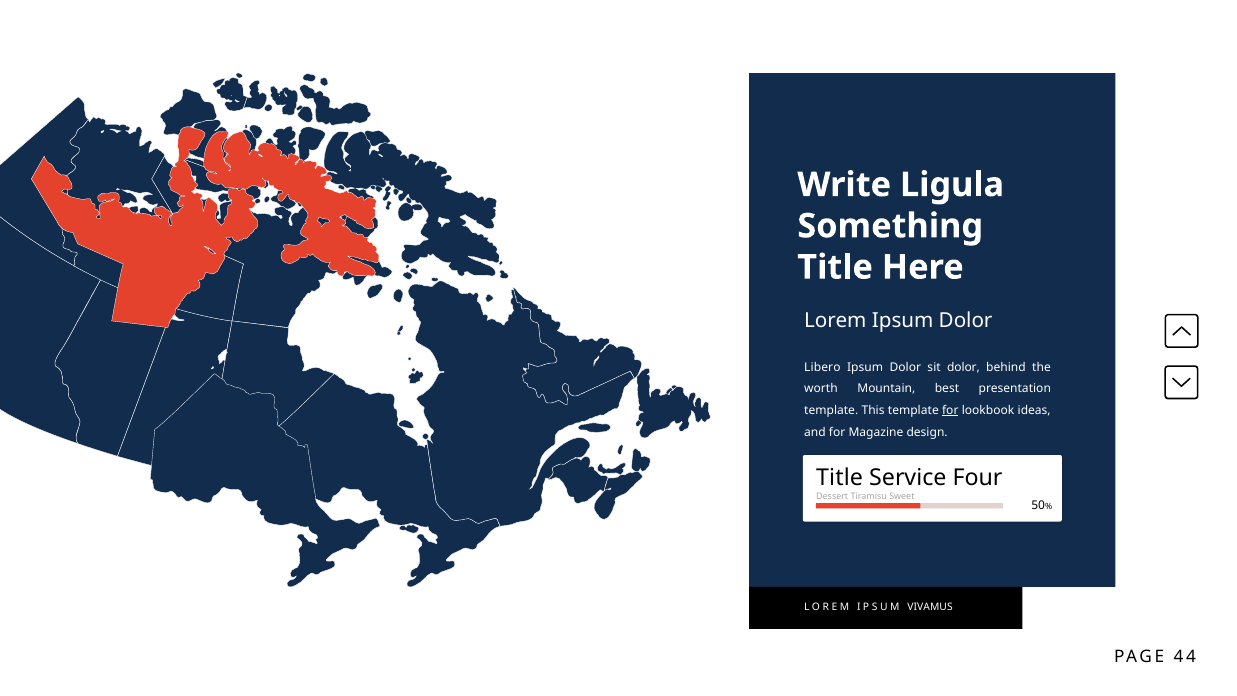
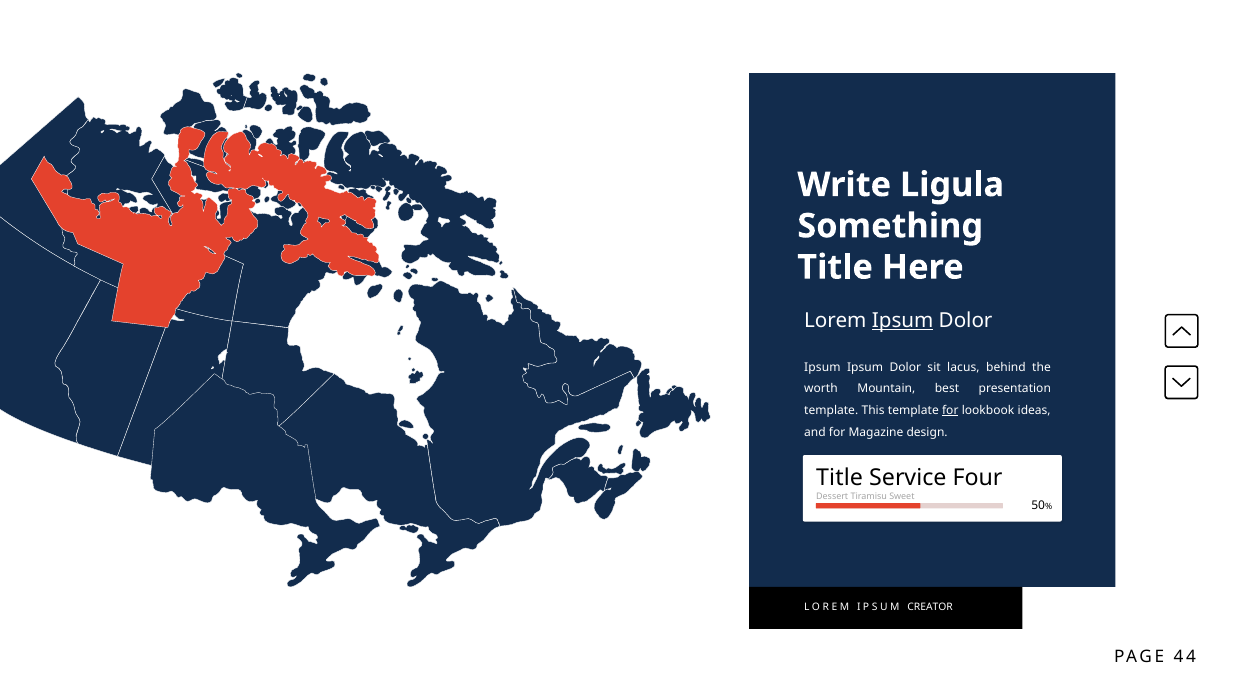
Ipsum at (903, 320) underline: none -> present
Libero at (822, 367): Libero -> Ipsum
sit dolor: dolor -> lacus
VIVAMUS: VIVAMUS -> CREATOR
